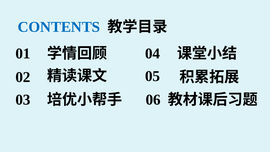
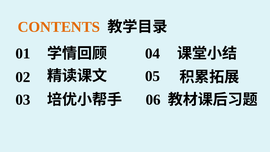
CONTENTS colour: blue -> orange
